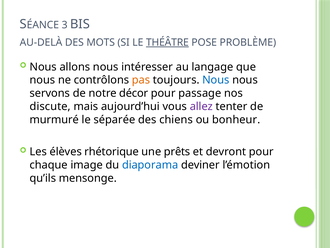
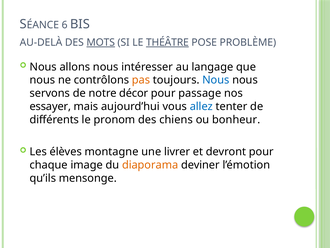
3: 3 -> 6
MOTS underline: none -> present
discute: discute -> essayer
allez colour: purple -> blue
murmuré: murmuré -> différents
séparée: séparée -> pronom
rhétorique: rhétorique -> montagne
prêts: prêts -> livrer
diaporama colour: blue -> orange
